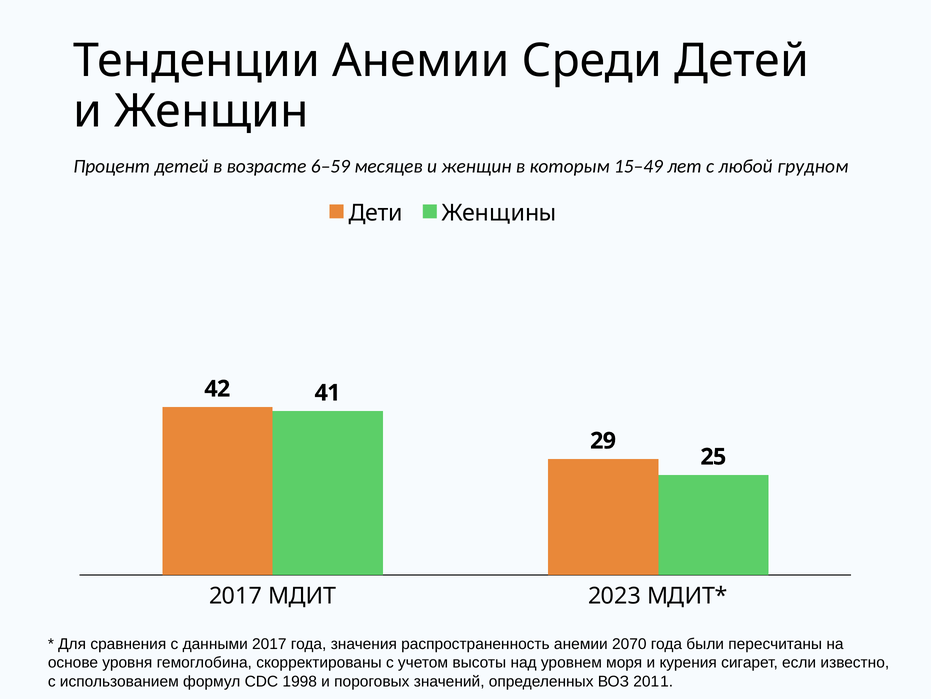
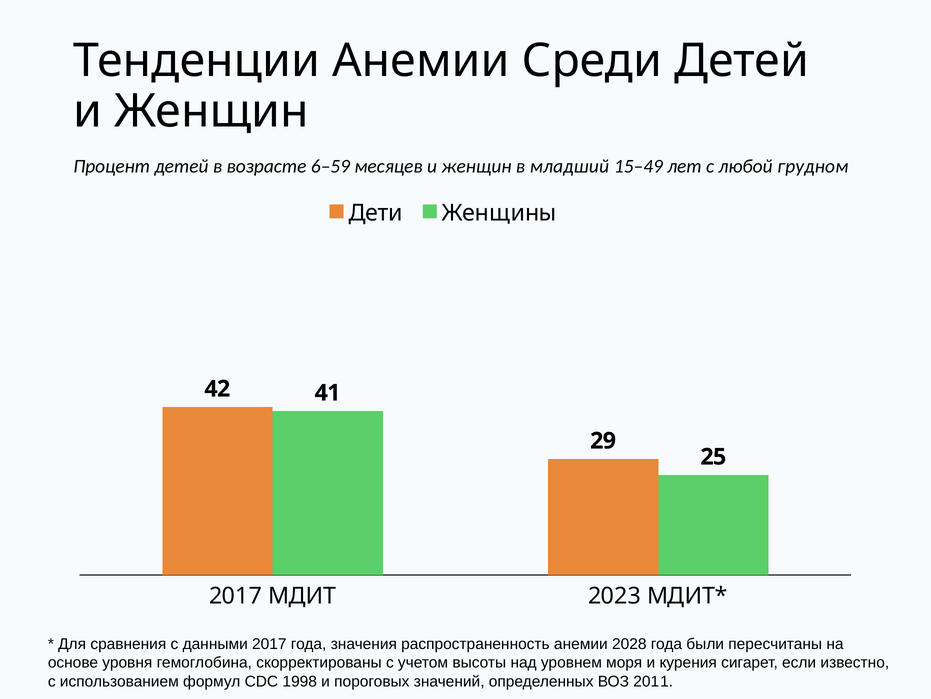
которым: которым -> младший
2070: 2070 -> 2028
